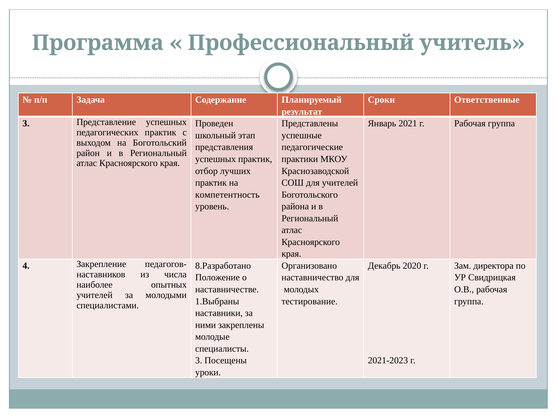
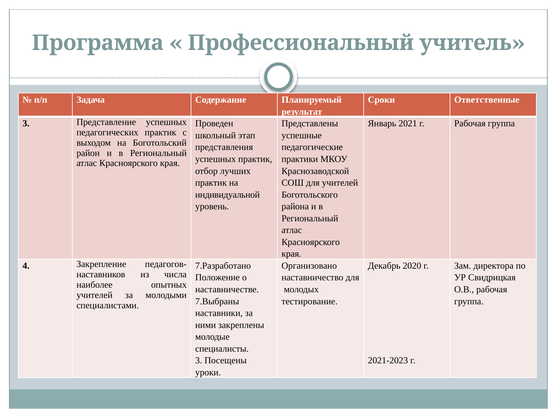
компетентность: компетентность -> индивидуальной
8.Разработано: 8.Разработано -> 7.Разработано
1.Выбраны: 1.Выбраны -> 7.Выбраны
